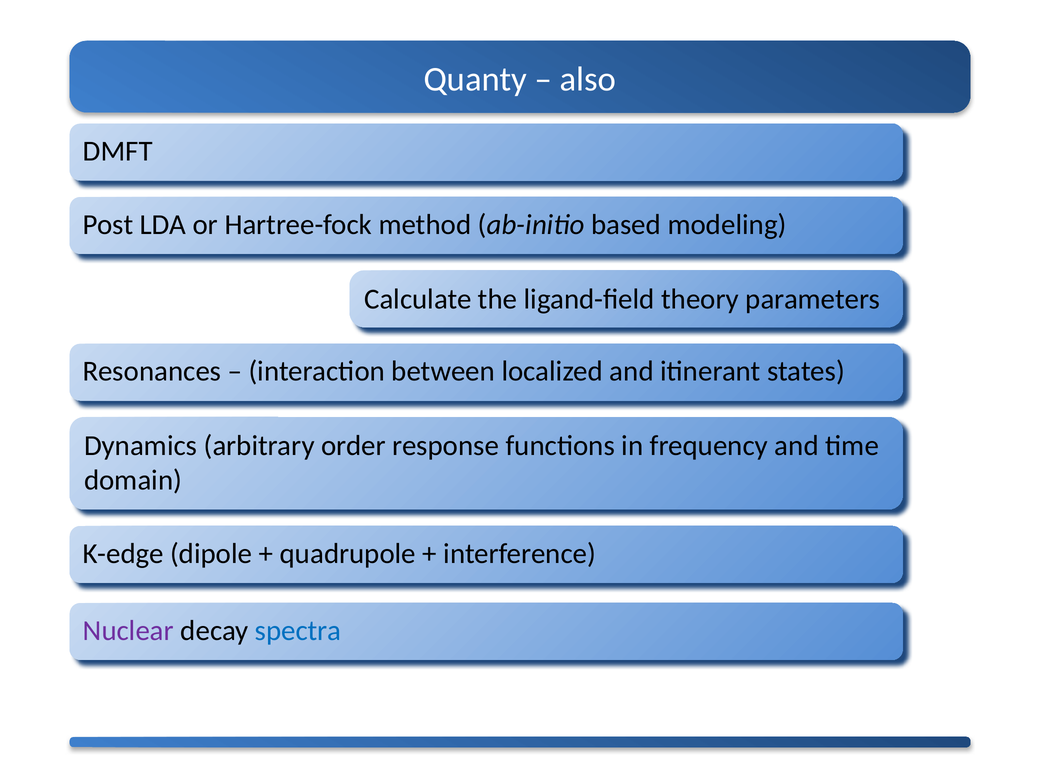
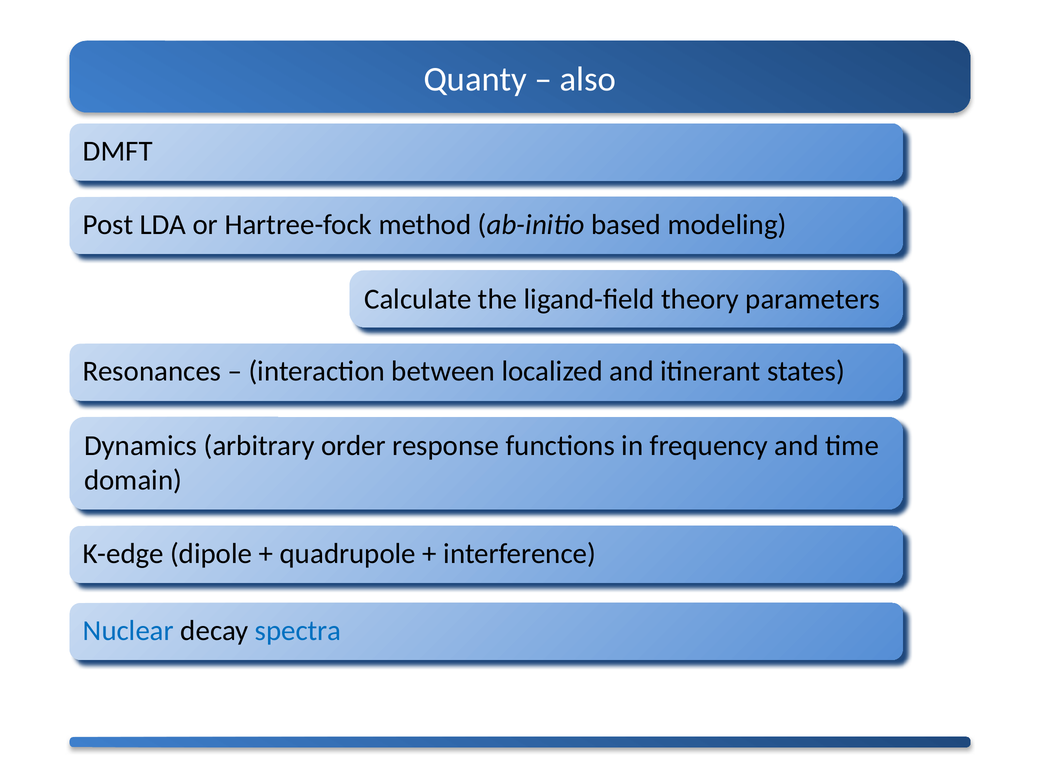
Nuclear colour: purple -> blue
